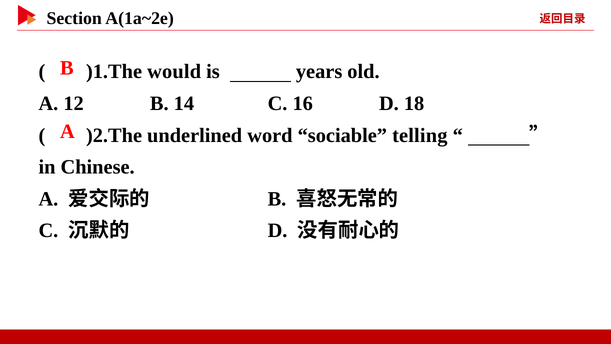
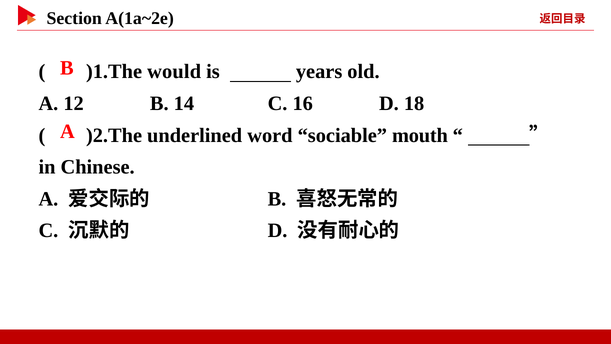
telling: telling -> mouth
